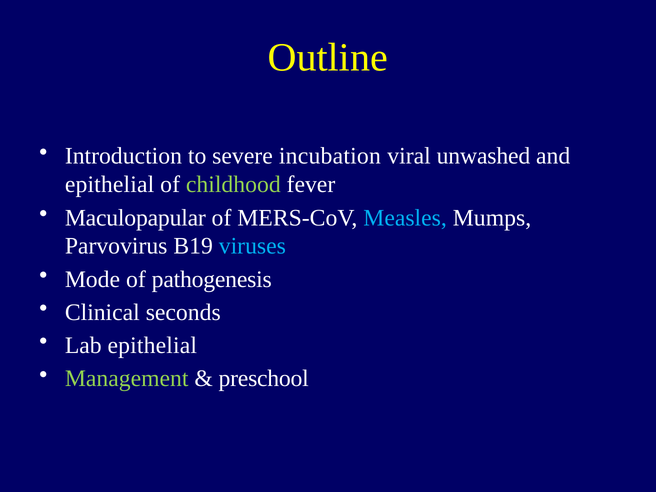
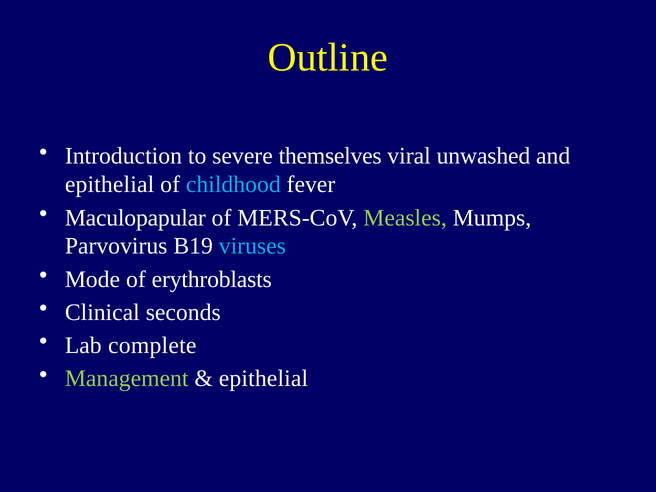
incubation: incubation -> themselves
childhood colour: light green -> light blue
Measles colour: light blue -> light green
pathogenesis: pathogenesis -> erythroblasts
Lab epithelial: epithelial -> complete
preschool at (264, 379): preschool -> epithelial
